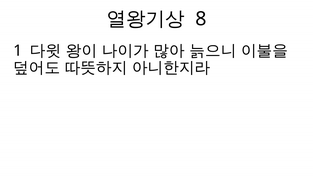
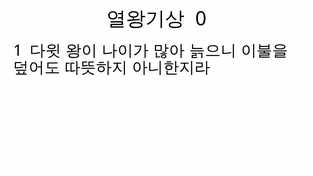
8: 8 -> 0
